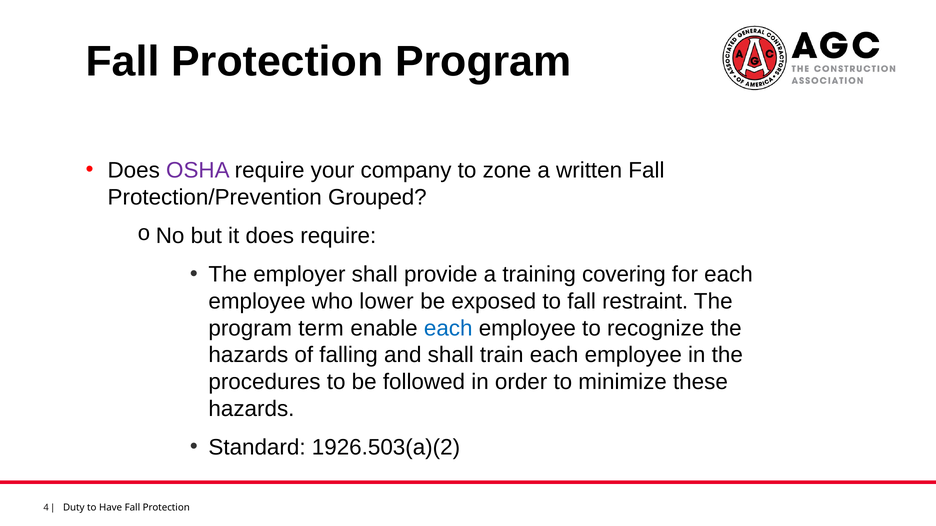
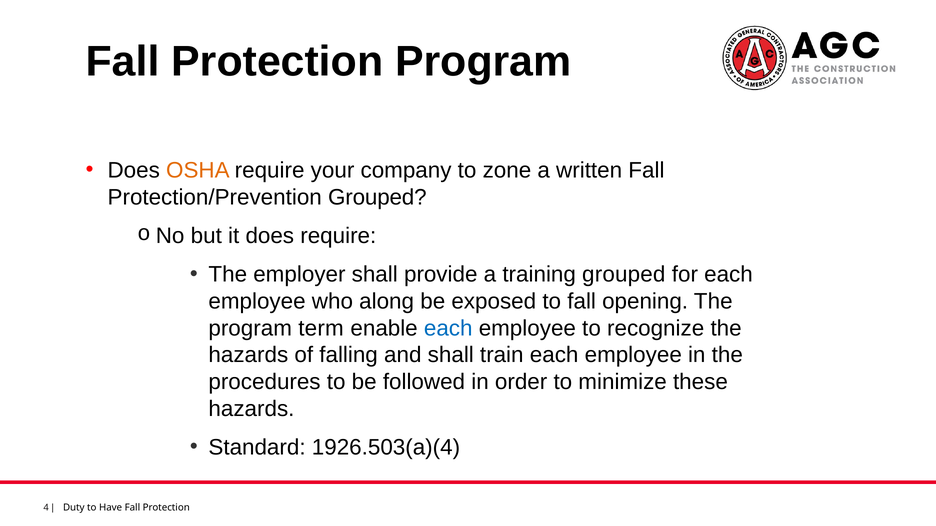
OSHA colour: purple -> orange
training covering: covering -> grouped
lower: lower -> along
restraint: restraint -> opening
1926.503(a)(2: 1926.503(a)(2 -> 1926.503(a)(4
